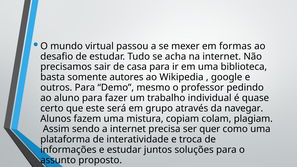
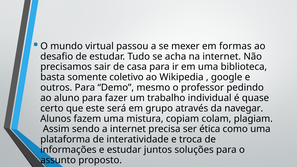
autores: autores -> coletivo
quer: quer -> ética
